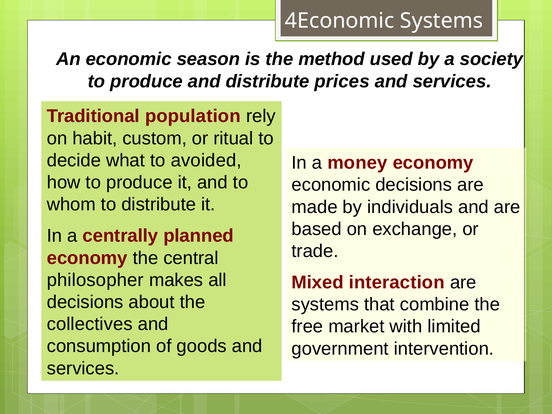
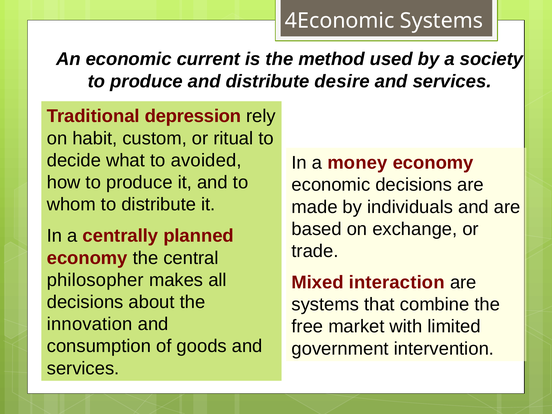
season: season -> current
prices: prices -> desire
population: population -> depression
collectives: collectives -> innovation
